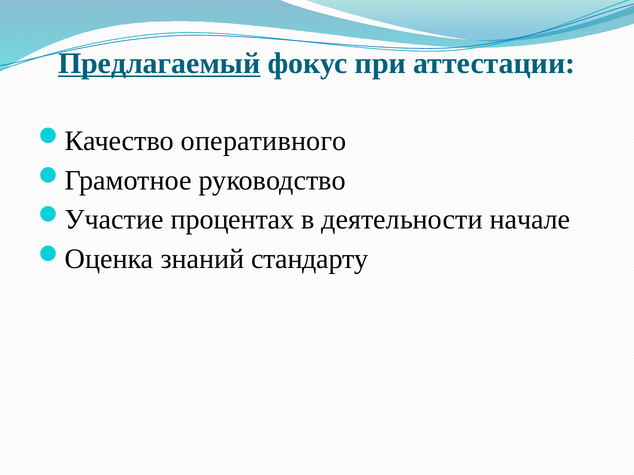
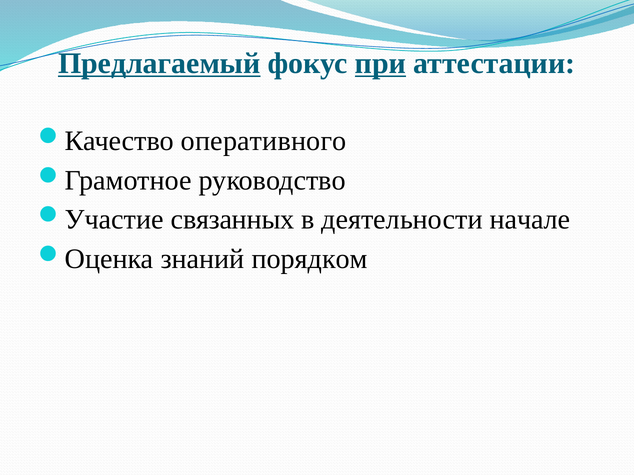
при underline: none -> present
процентах: процентах -> связанных
стандарту: стандарту -> порядком
